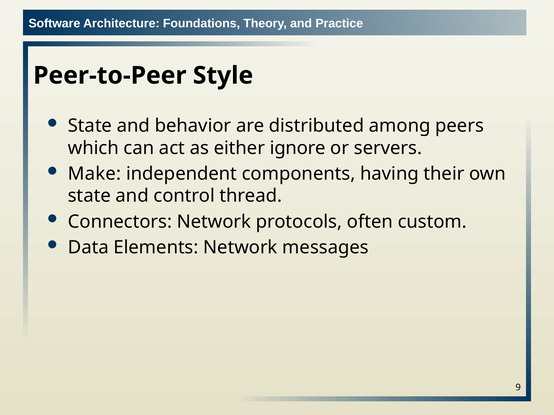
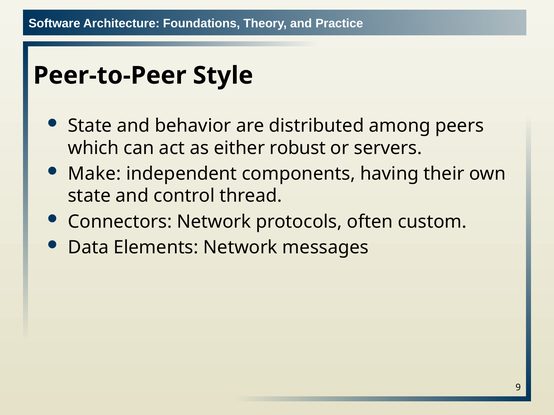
ignore: ignore -> robust
